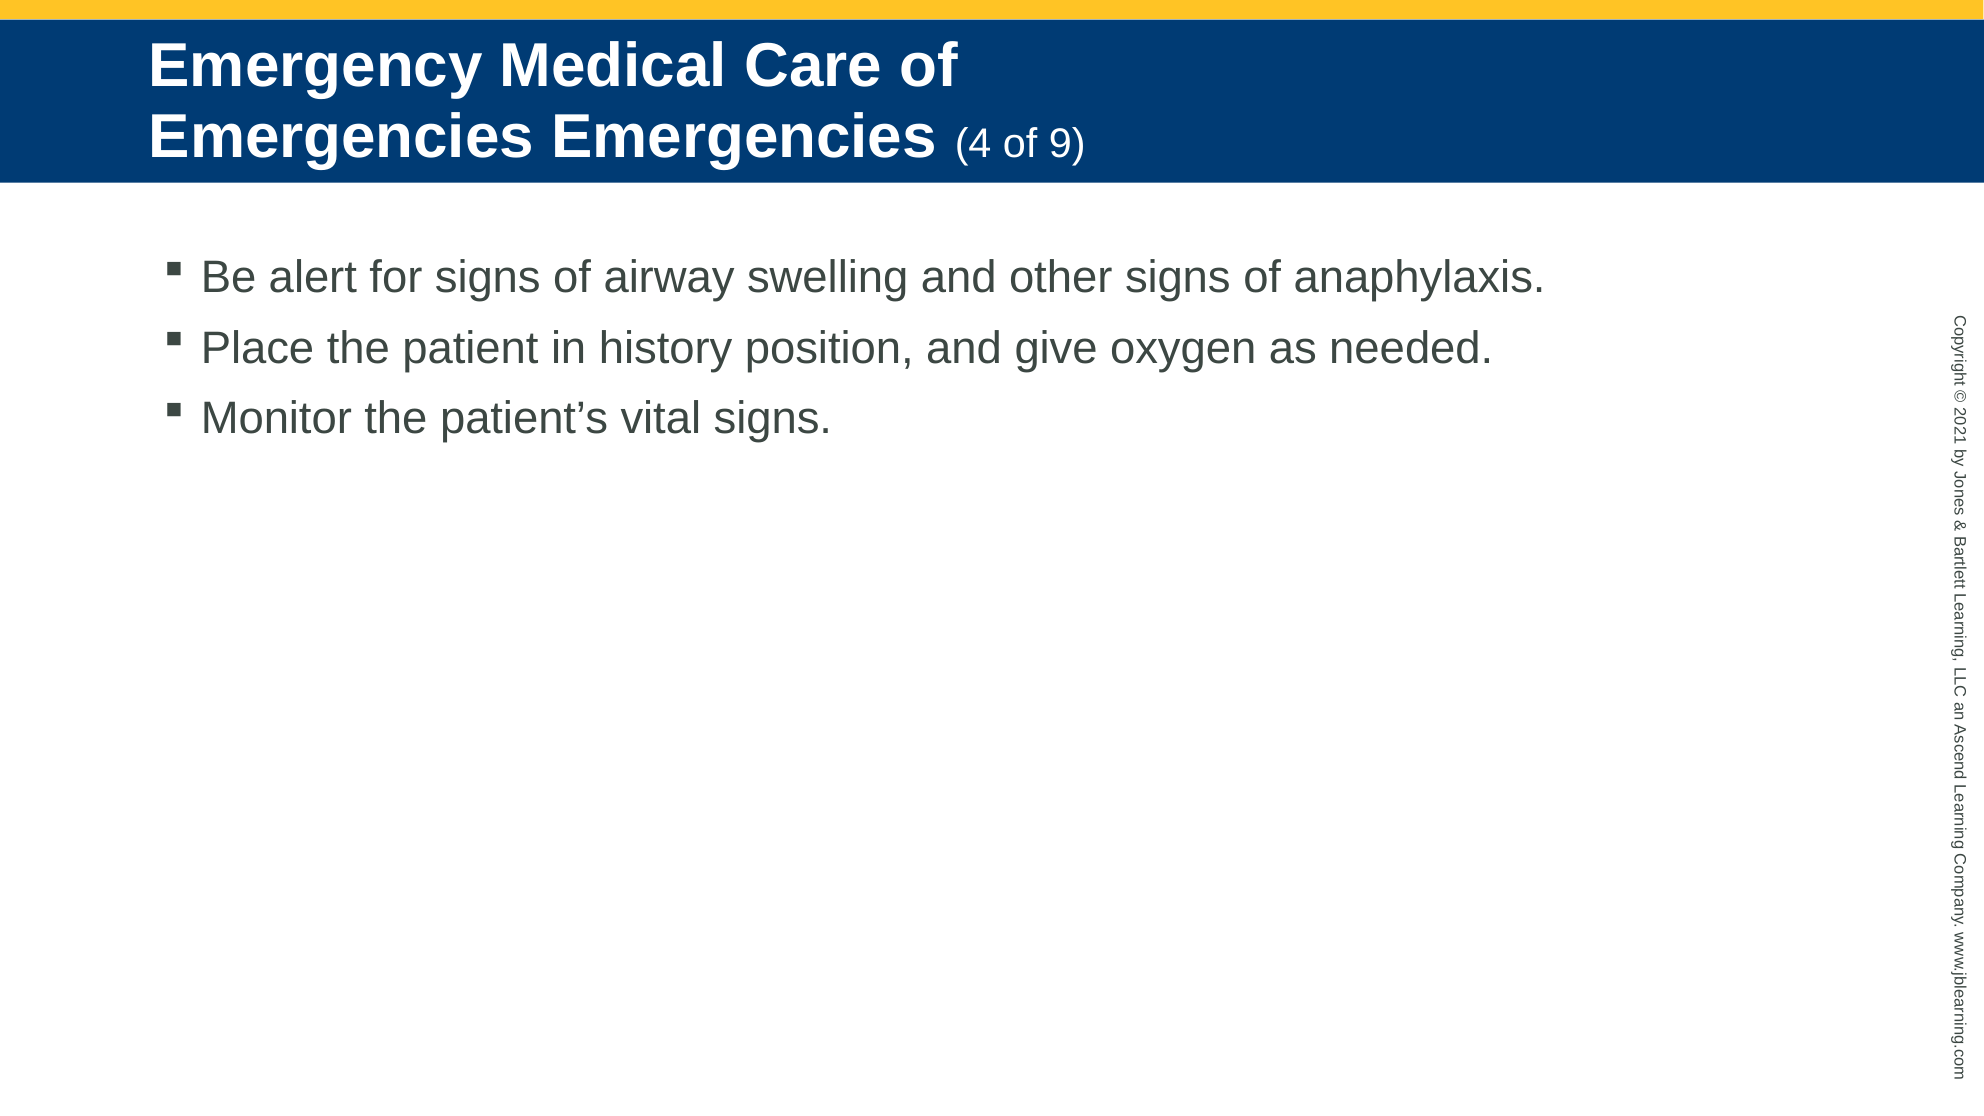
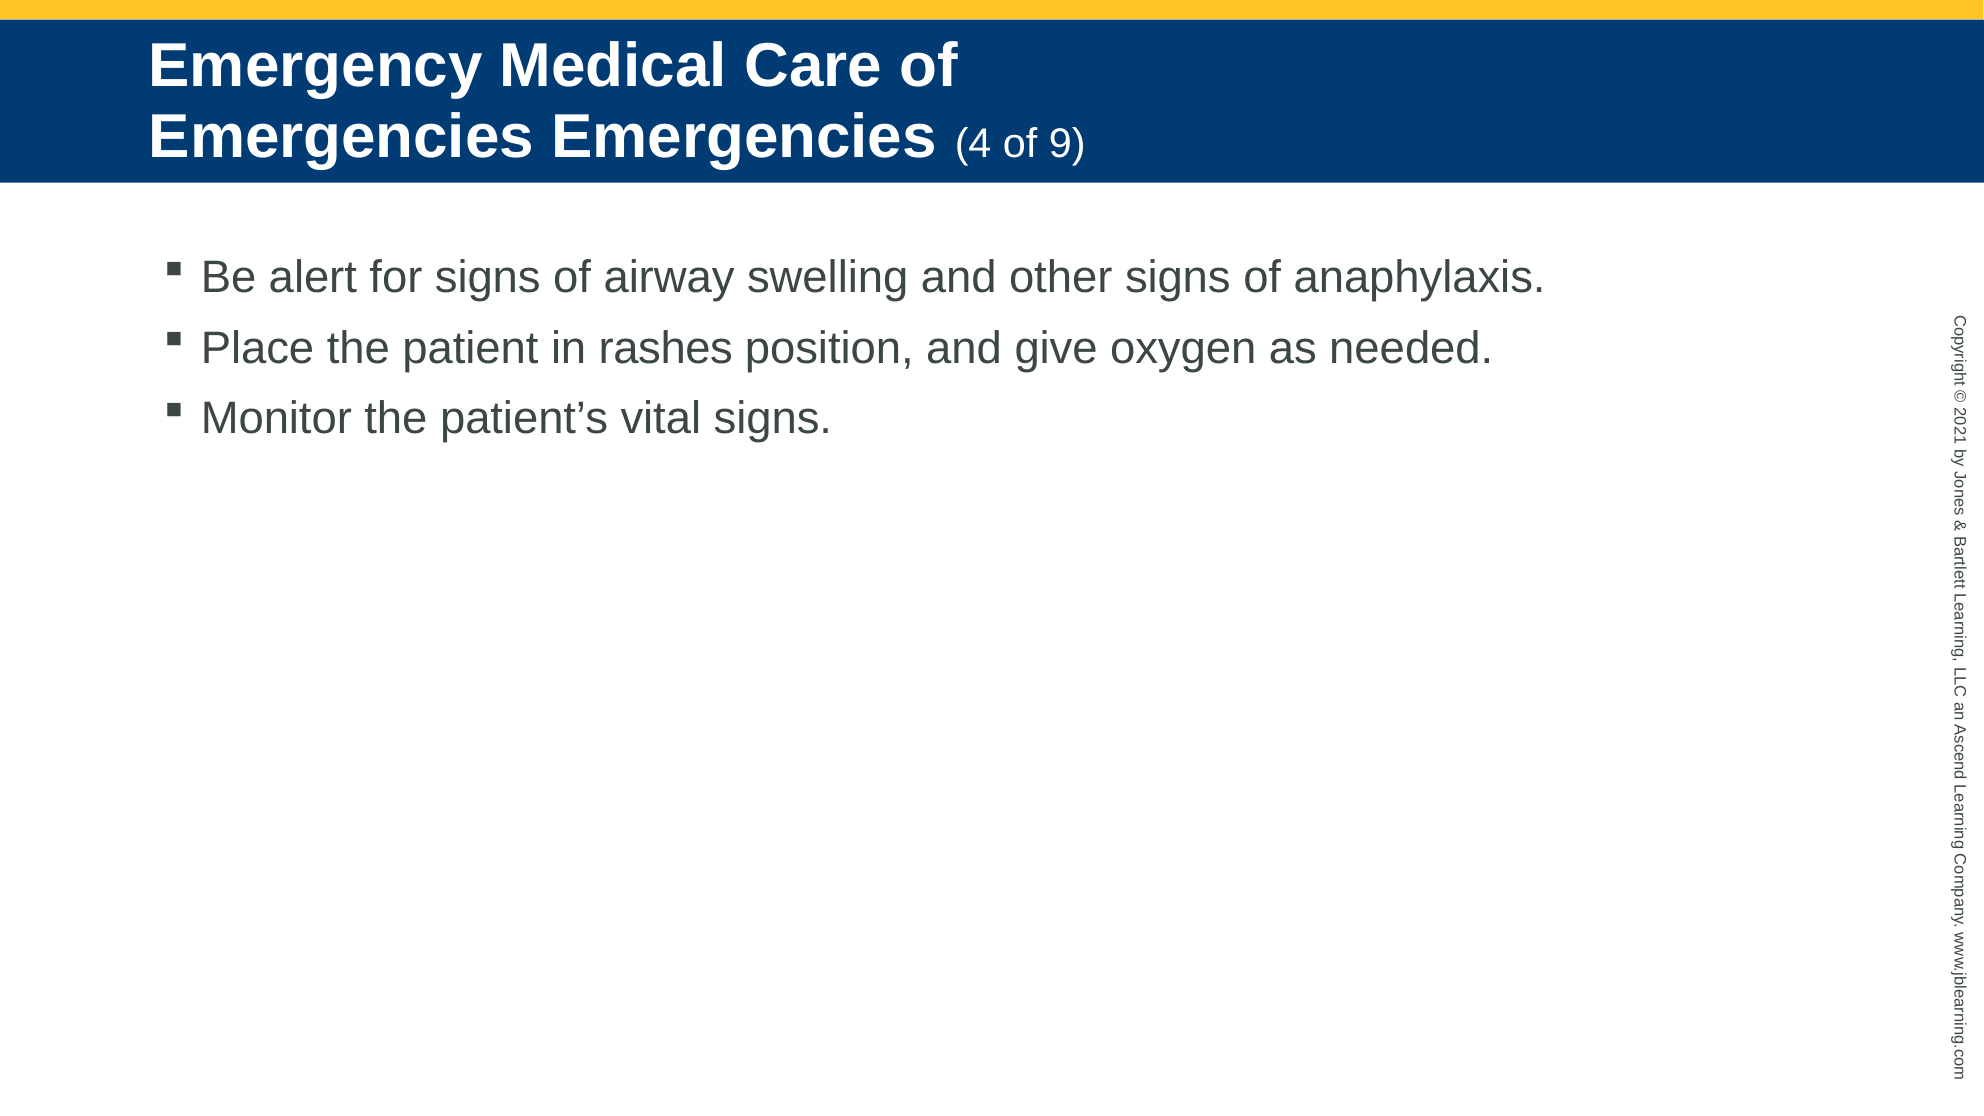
history: history -> rashes
